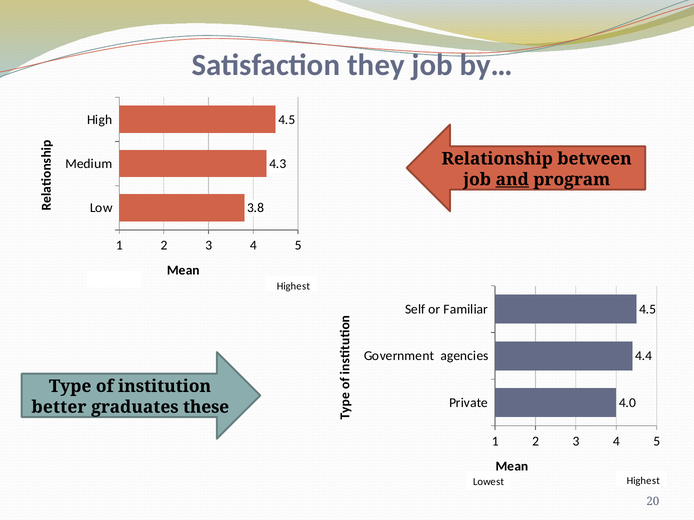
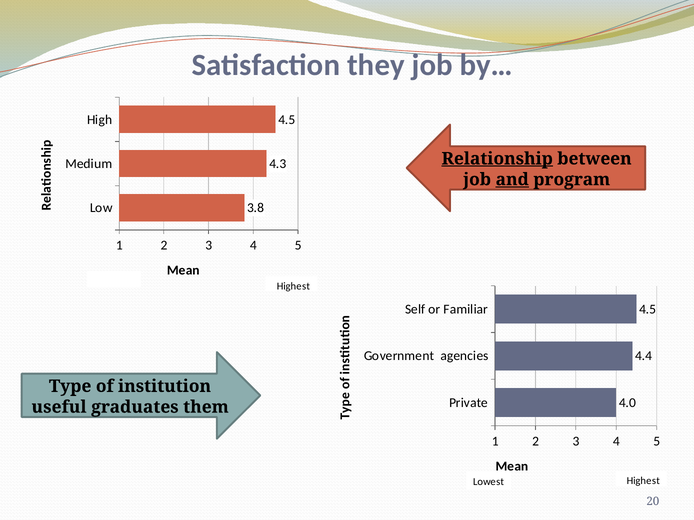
Relationship underline: none -> present
better: better -> useful
these: these -> them
